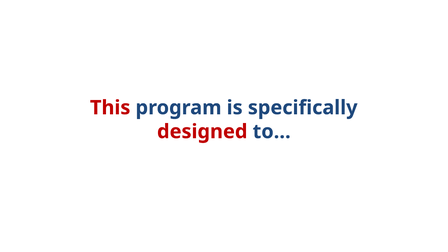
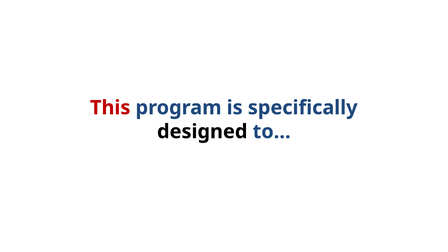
designed colour: red -> black
